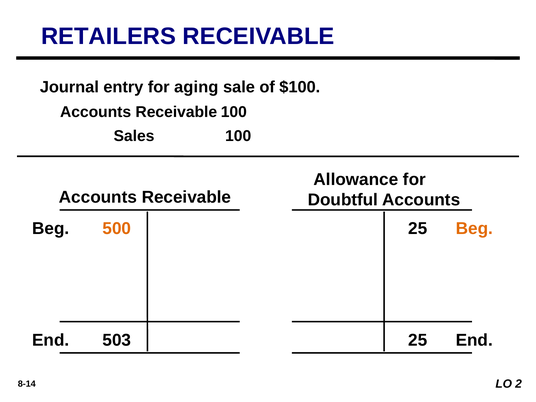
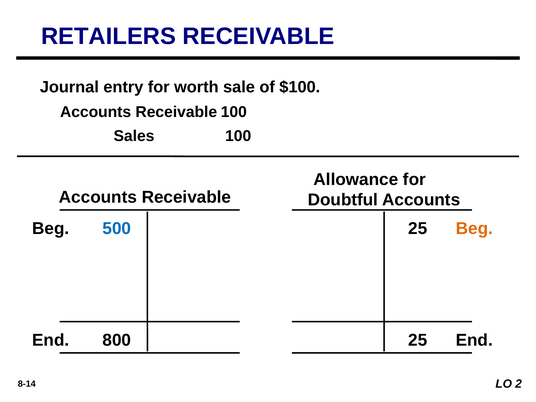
aging: aging -> worth
500 colour: orange -> blue
503: 503 -> 800
